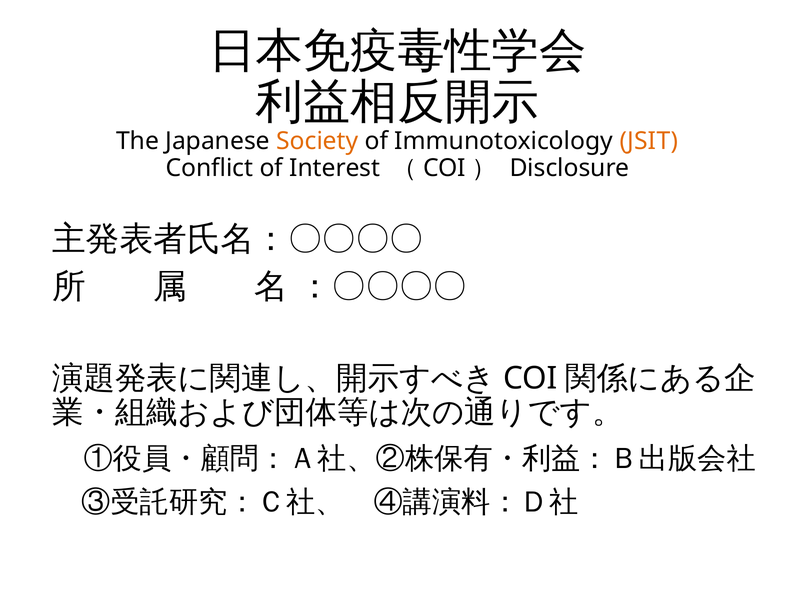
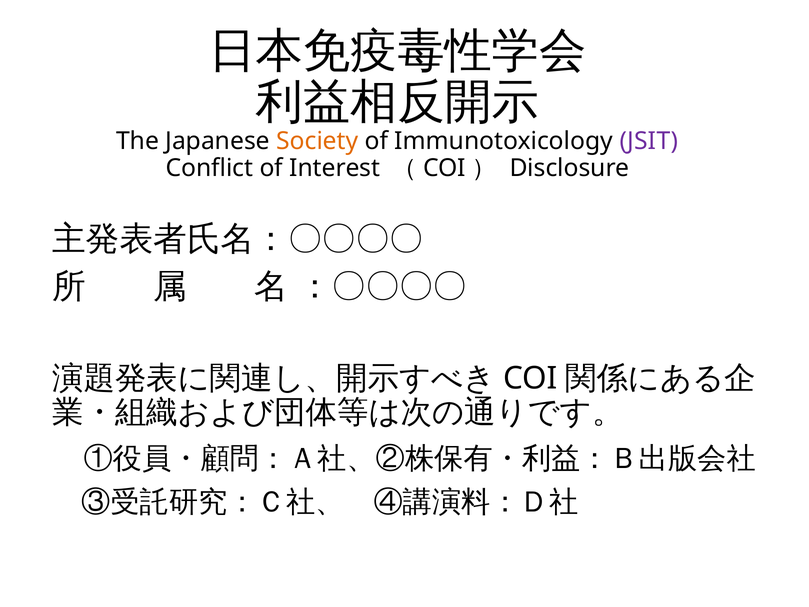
JSIT colour: orange -> purple
